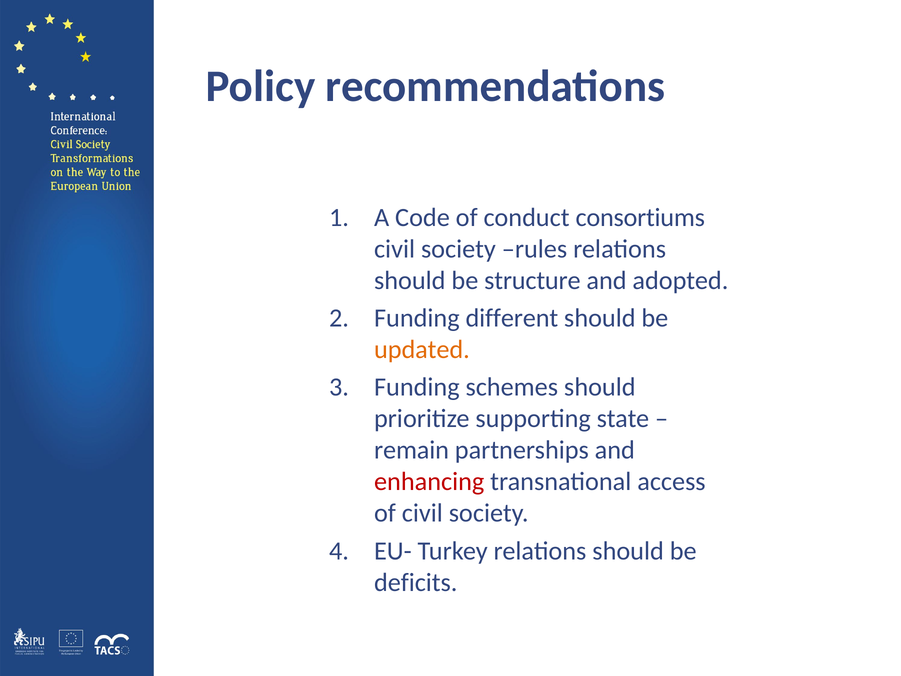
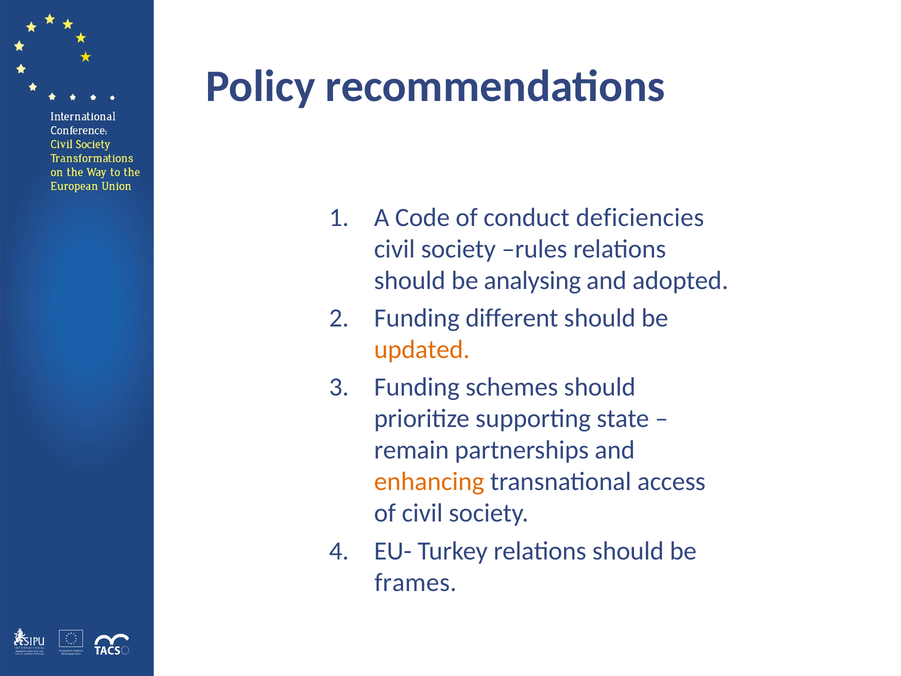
consortiums: consortiums -> deficiencies
structure: structure -> analysing
enhancing colour: red -> orange
deficits: deficits -> frames
